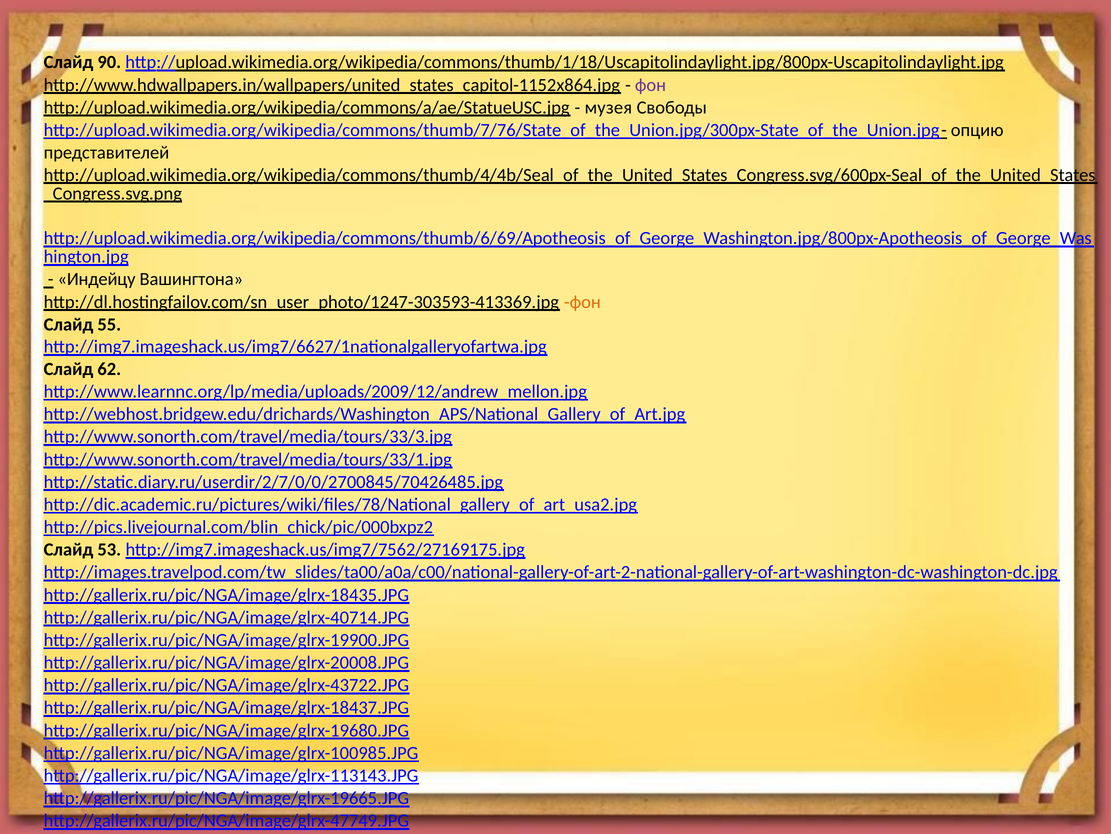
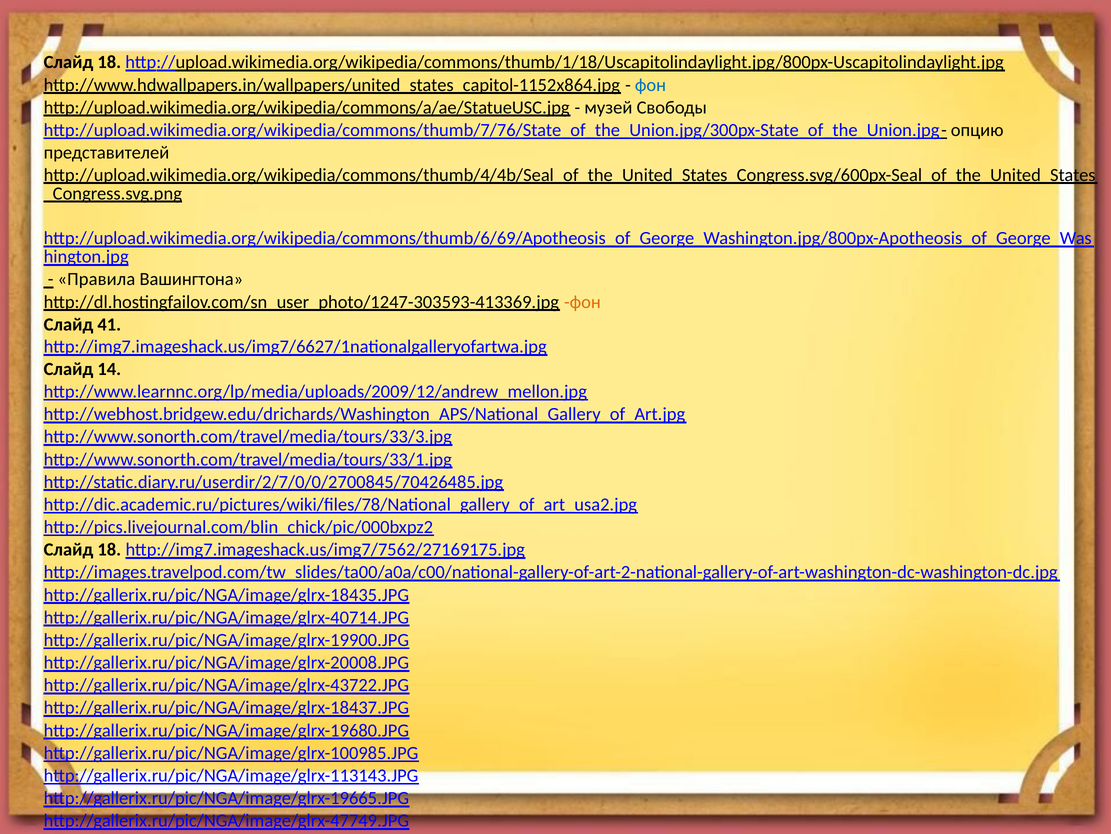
90 at (109, 62): 90 -> 18
фон at (651, 85) colour: purple -> blue
музея: музея -> музей
Индейцу: Индейцу -> Правила
55: 55 -> 41
62: 62 -> 14
53 at (109, 549): 53 -> 18
